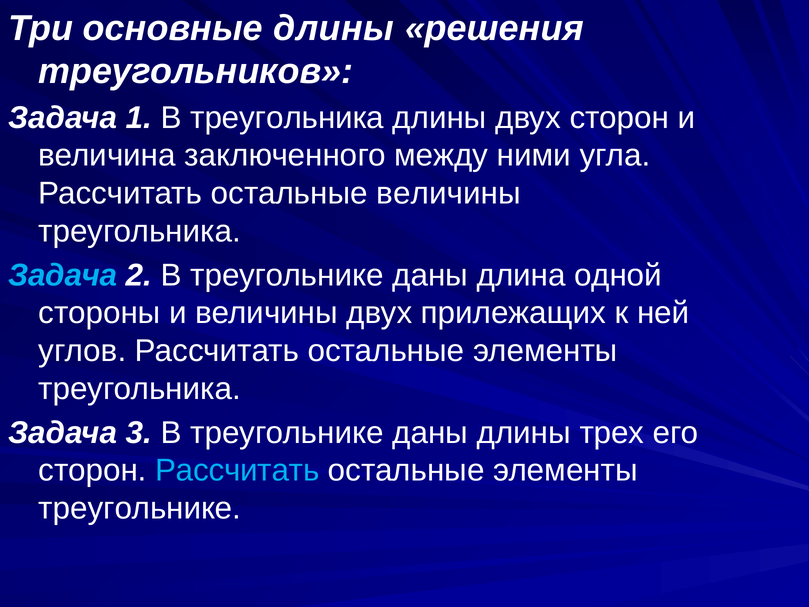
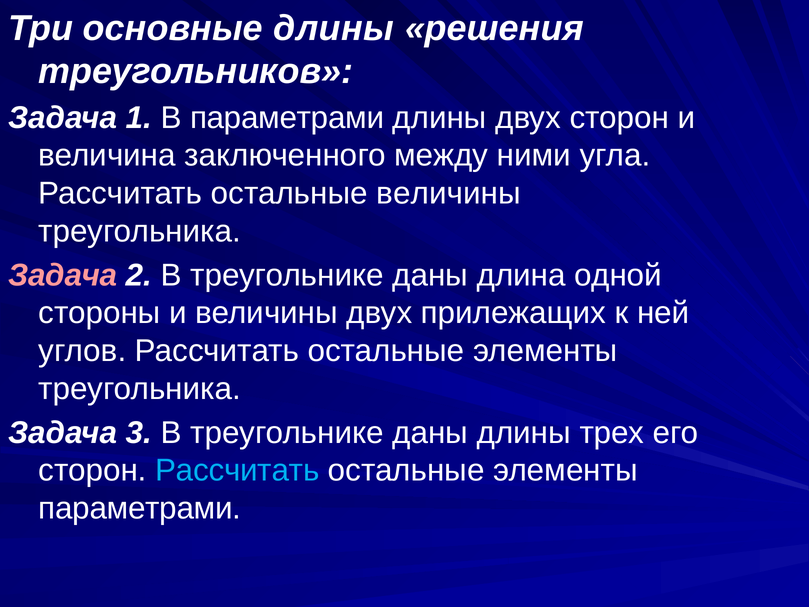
В треугольника: треугольника -> параметрами
Задача at (63, 275) colour: light blue -> pink
треугольнике at (140, 508): треугольнике -> параметрами
